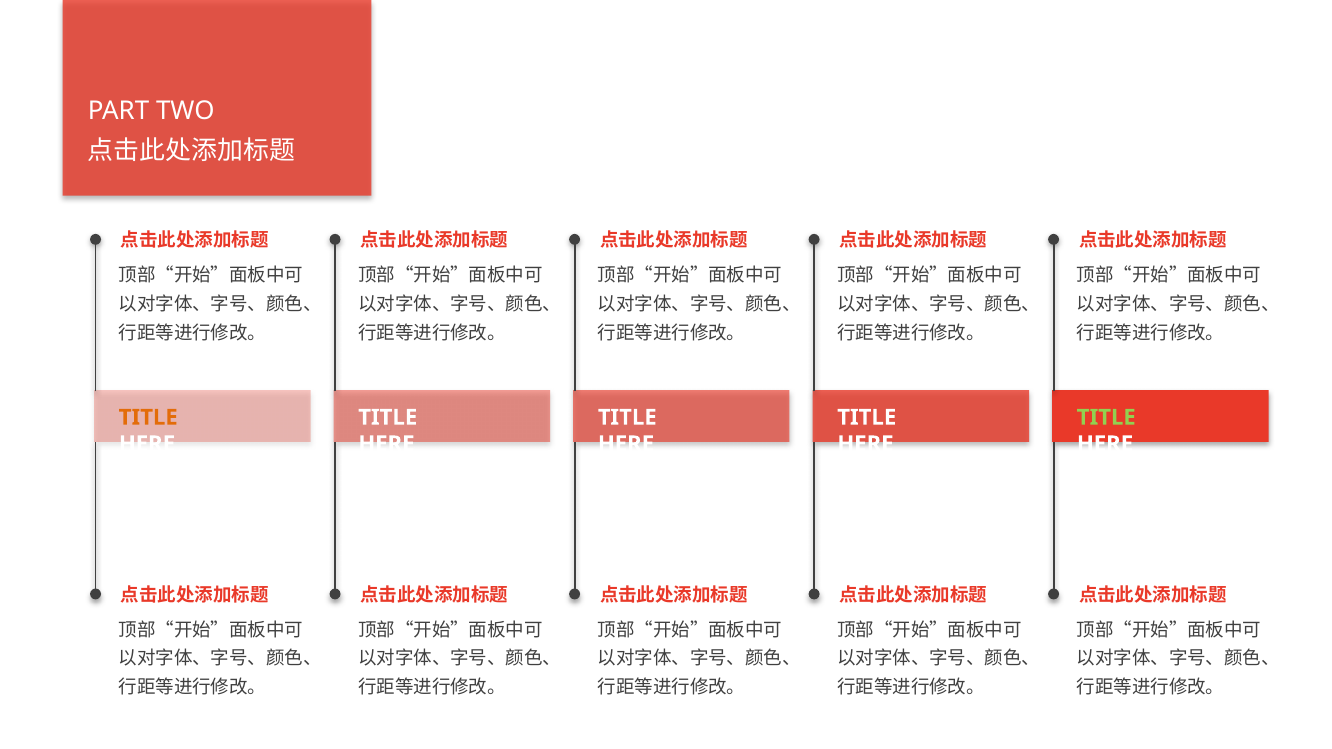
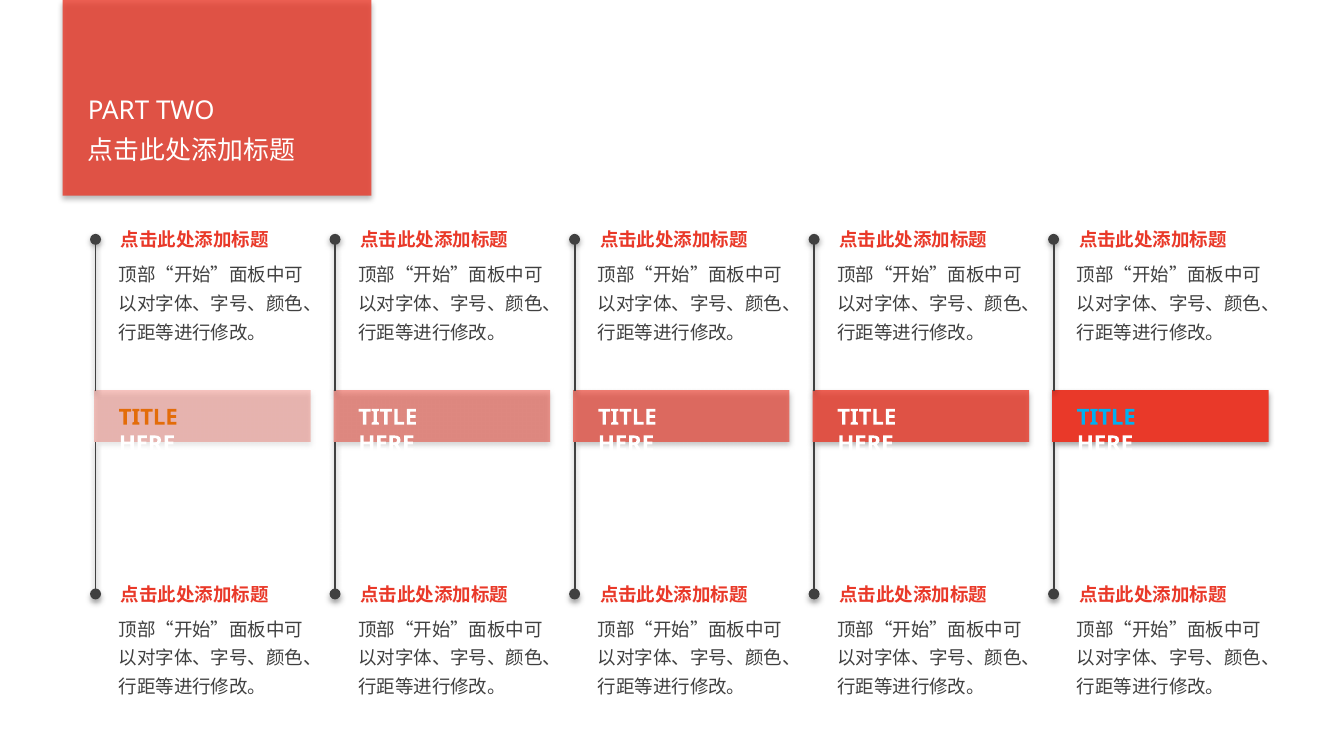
TITLE at (1106, 417) colour: light green -> light blue
